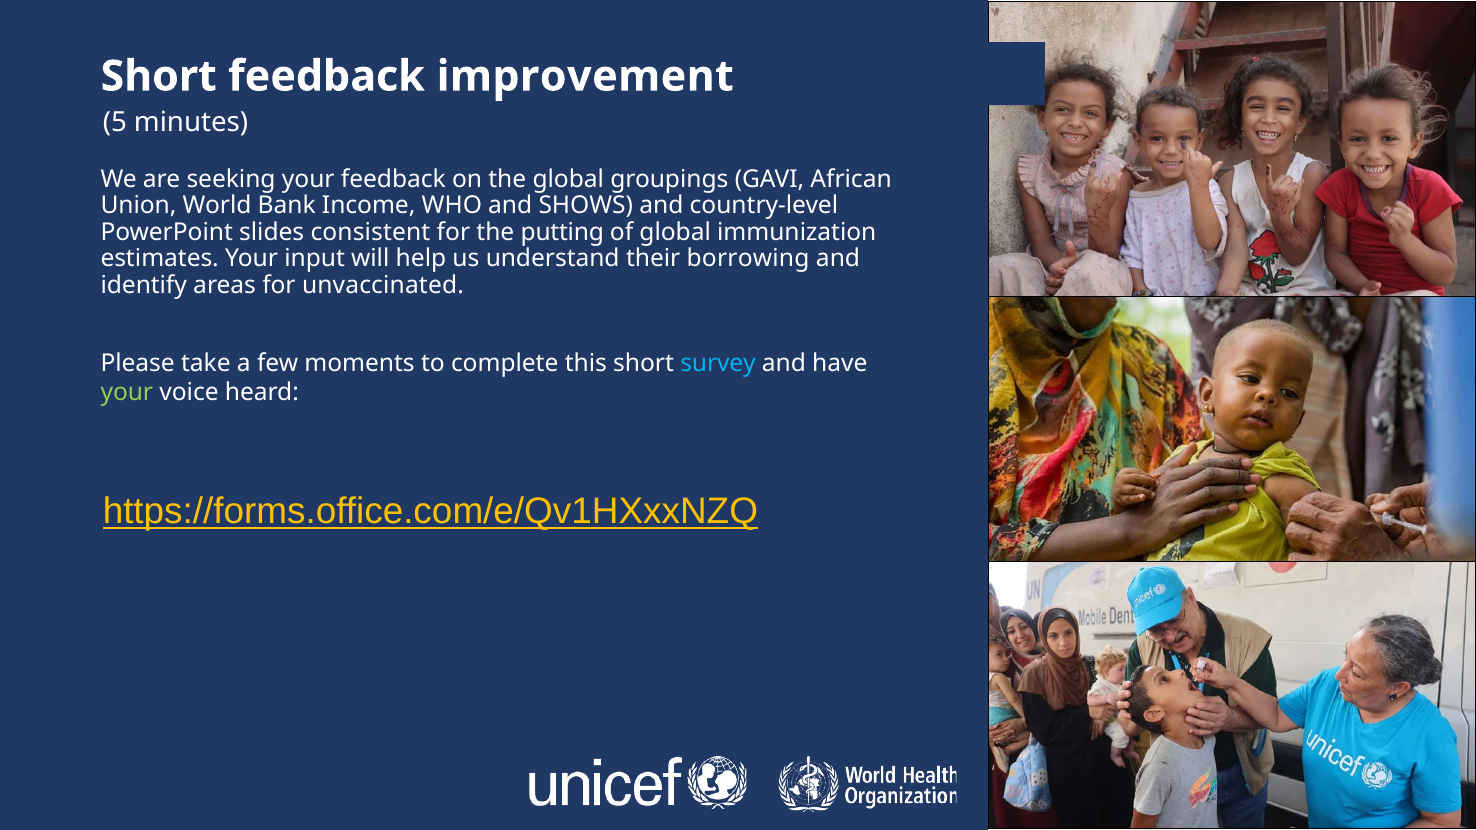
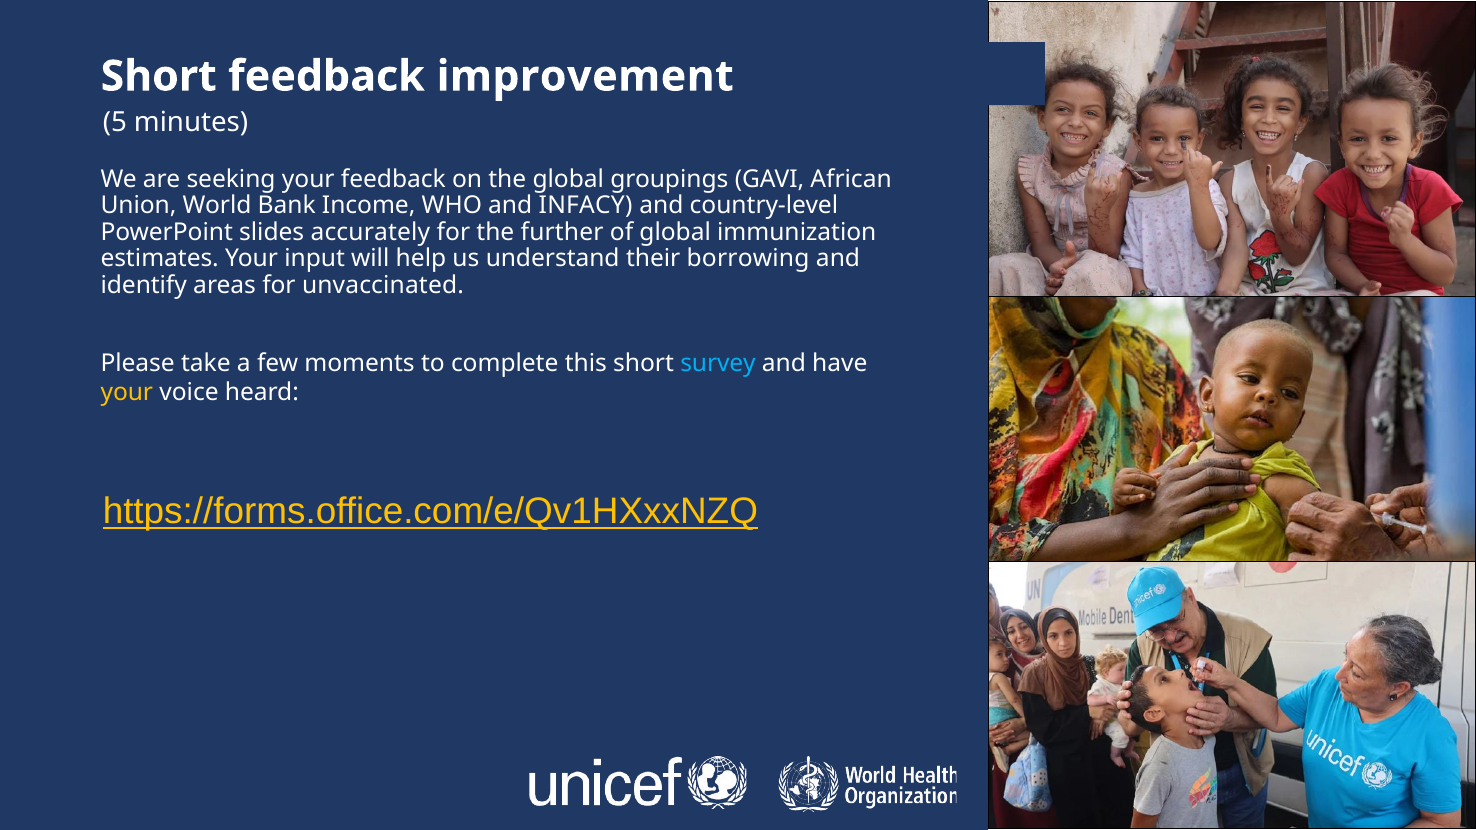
SHOWS: SHOWS -> INFACY
consistent: consistent -> accurately
putting: putting -> further
your at (127, 393) colour: light green -> yellow
